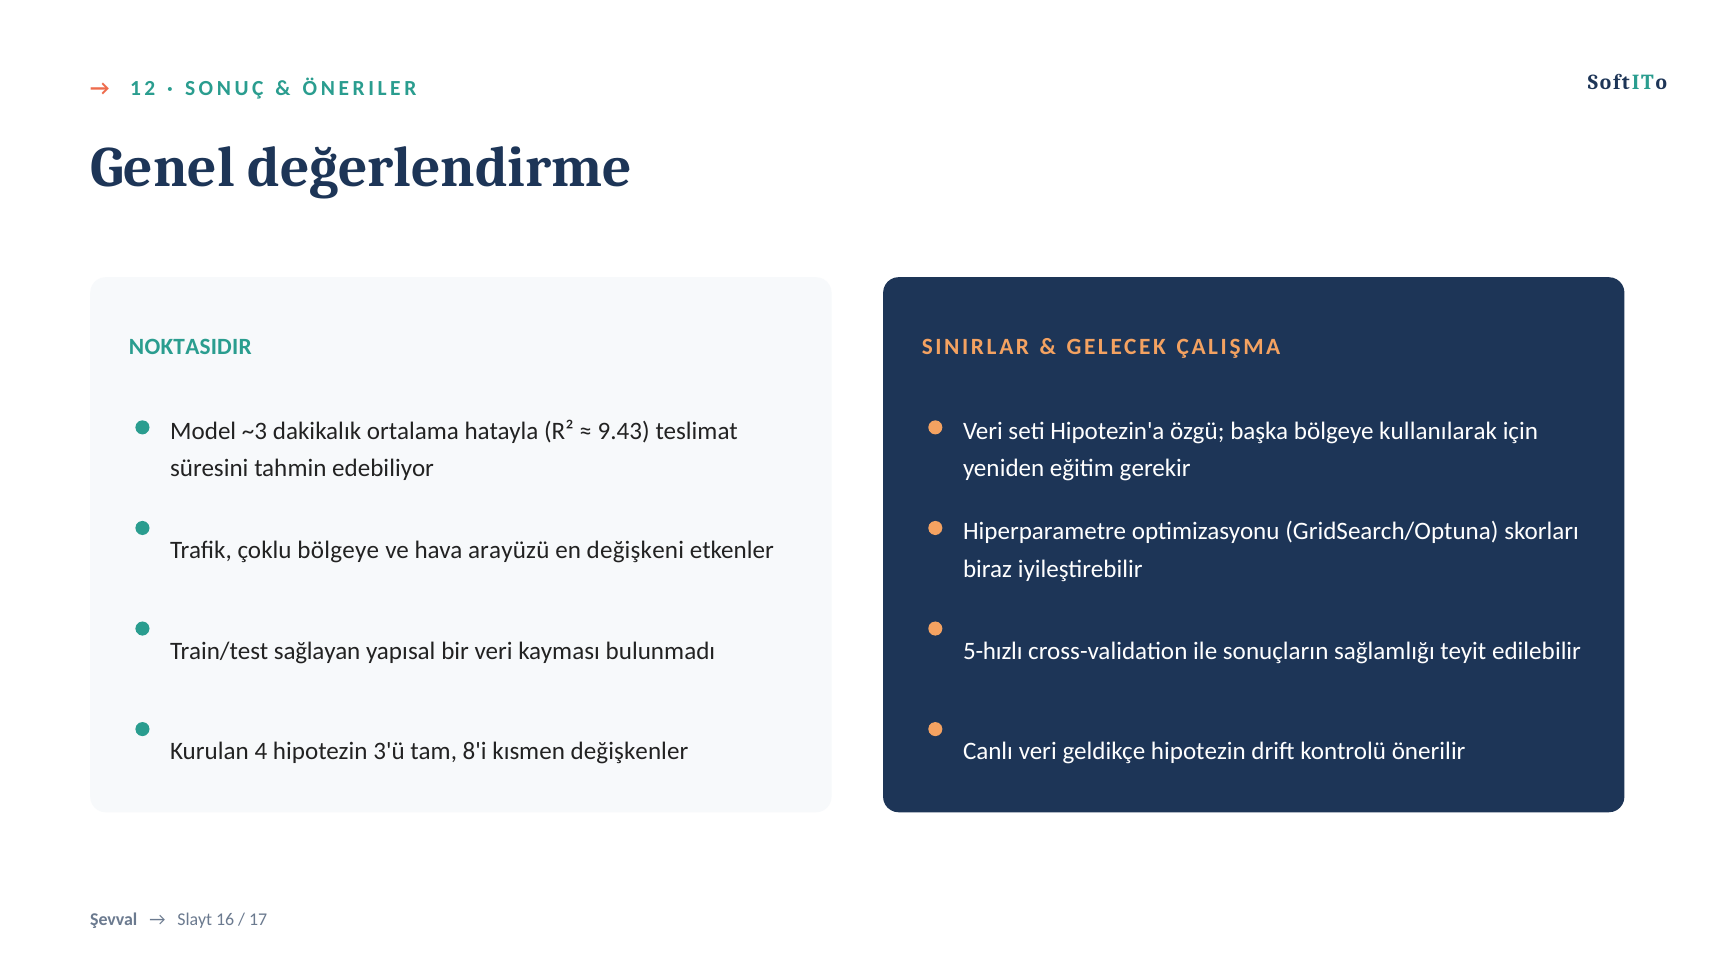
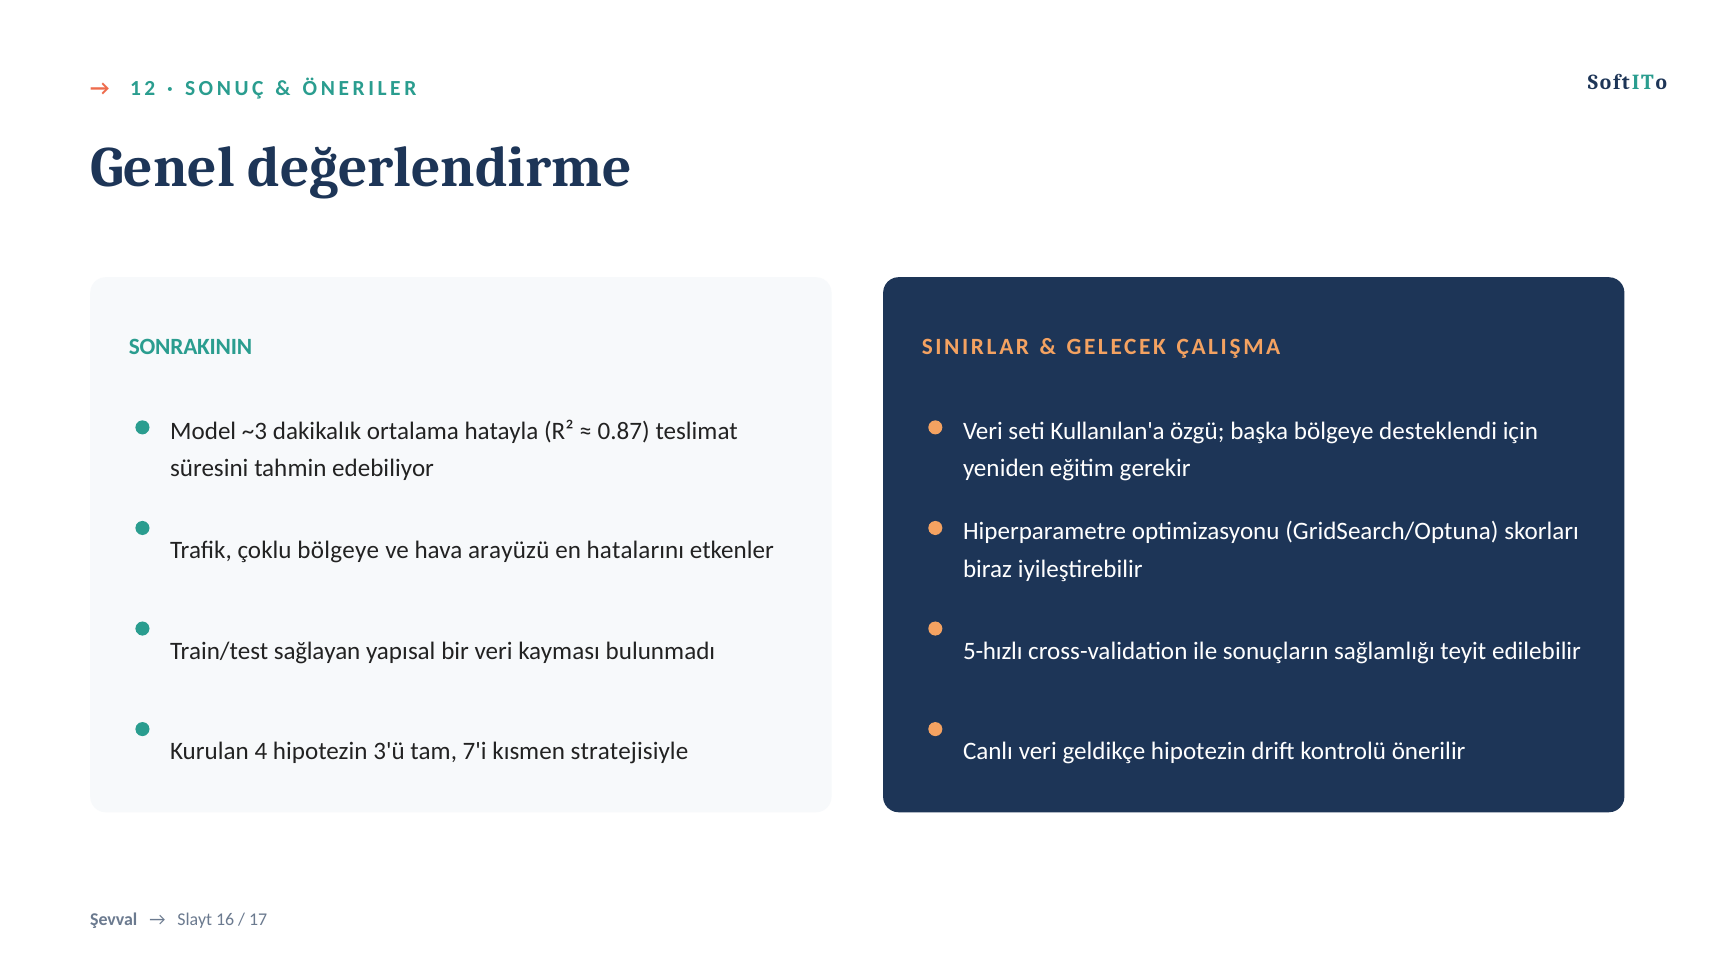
NOKTASIDIR: NOKTASIDIR -> SONRAKININ
9.43: 9.43 -> 0.87
Hipotezin'a: Hipotezin'a -> Kullanılan'a
kullanılarak: kullanılarak -> desteklendi
değişkeni: değişkeni -> hatalarını
8'i: 8'i -> 7'i
değişkenler: değişkenler -> stratejisiyle
